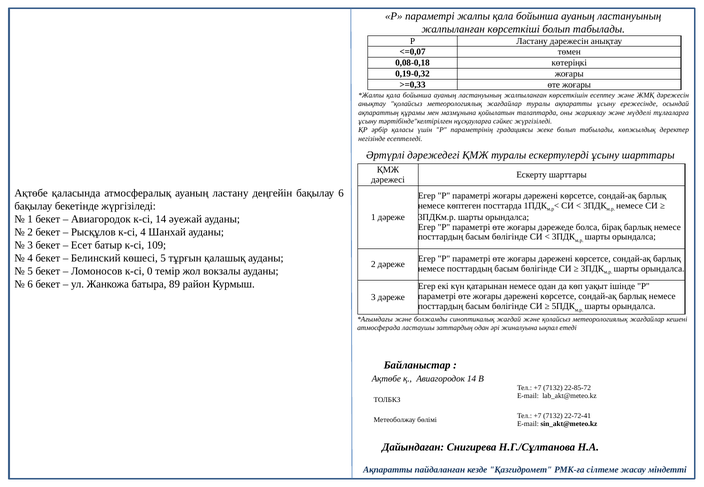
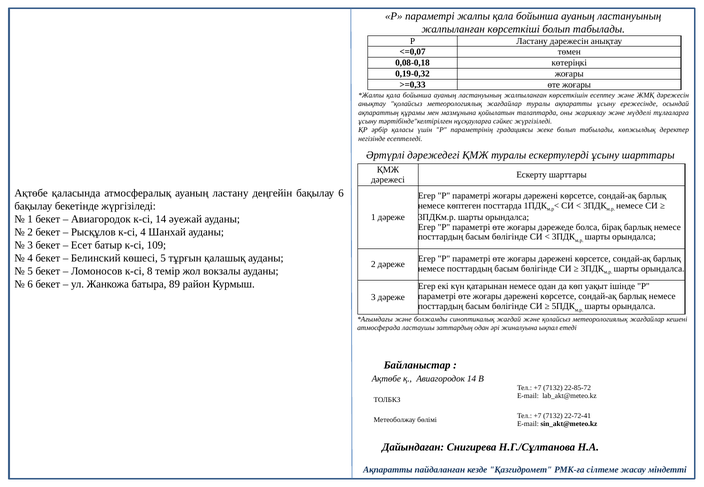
0: 0 -> 8
